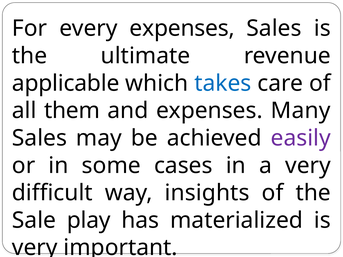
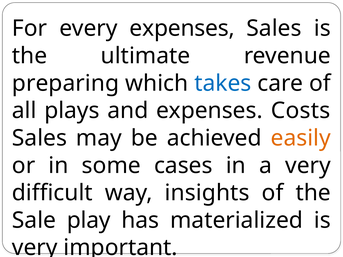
applicable: applicable -> preparing
them: them -> plays
Many: Many -> Costs
easily colour: purple -> orange
